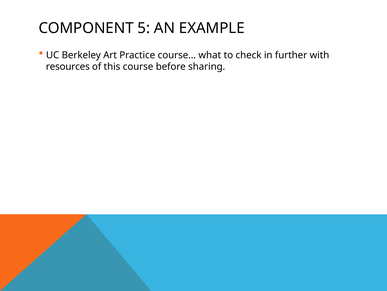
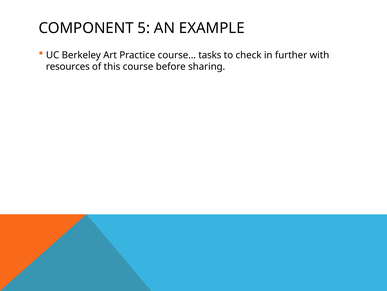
what: what -> tasks
